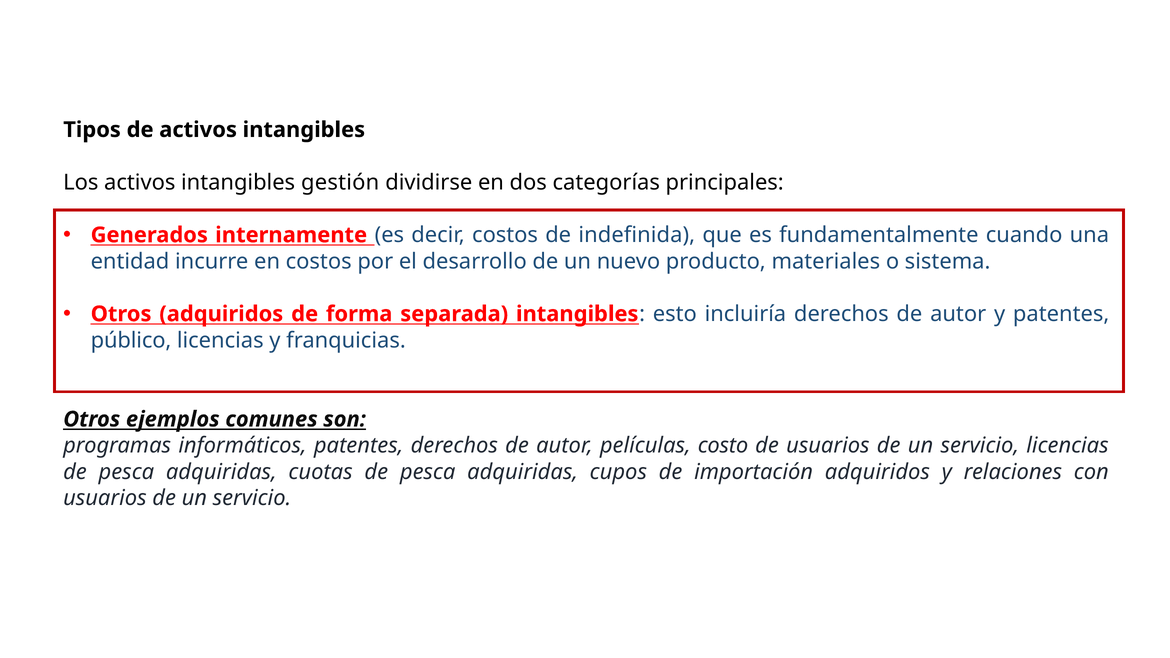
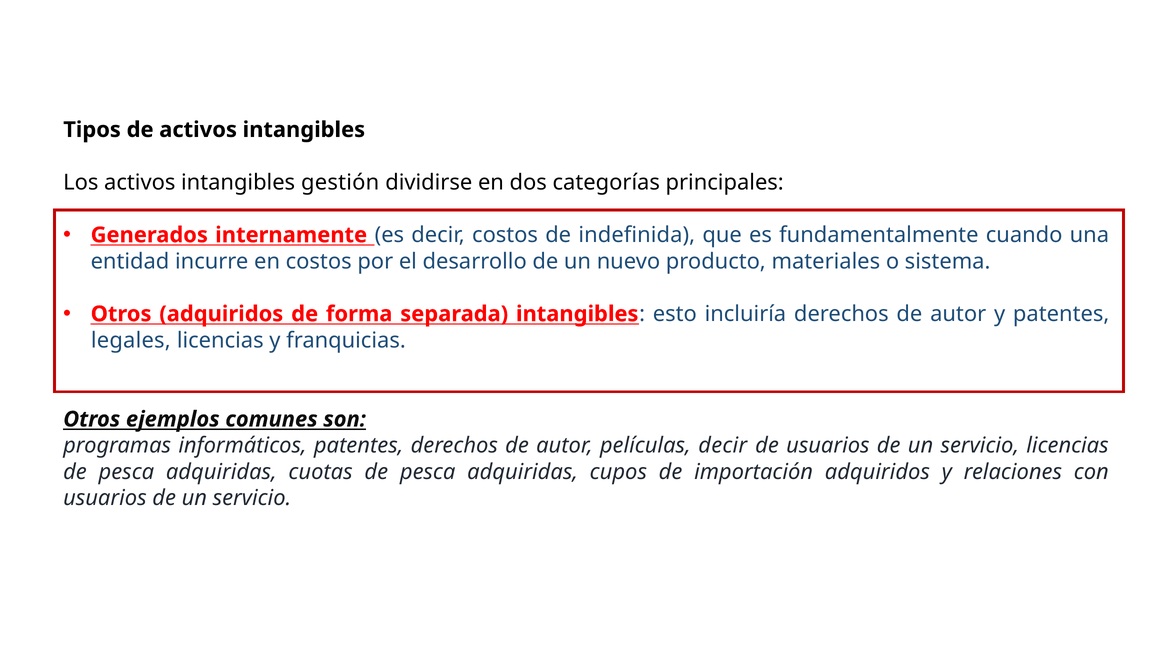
público: público -> legales
películas costo: costo -> decir
